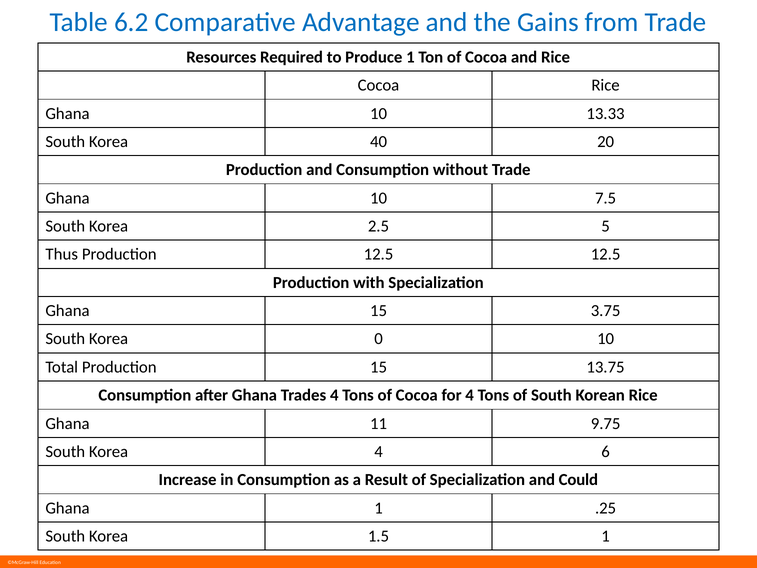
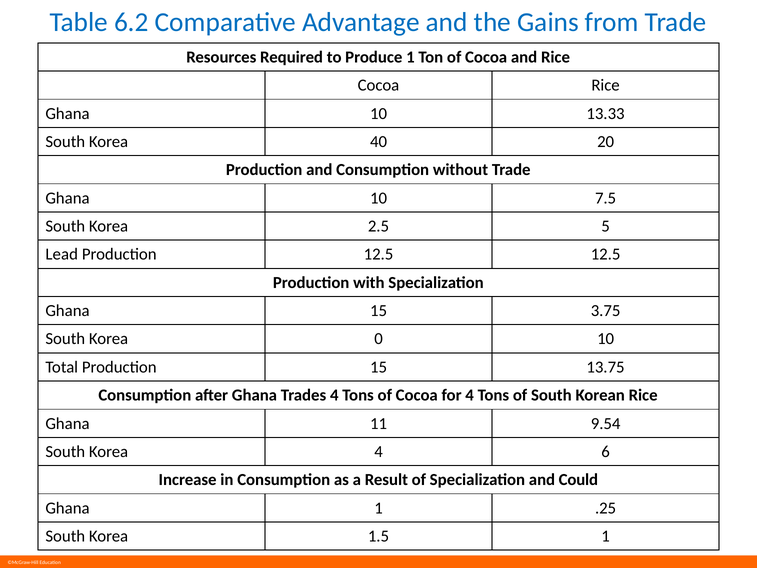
Thus: Thus -> Lead
9.75: 9.75 -> 9.54
